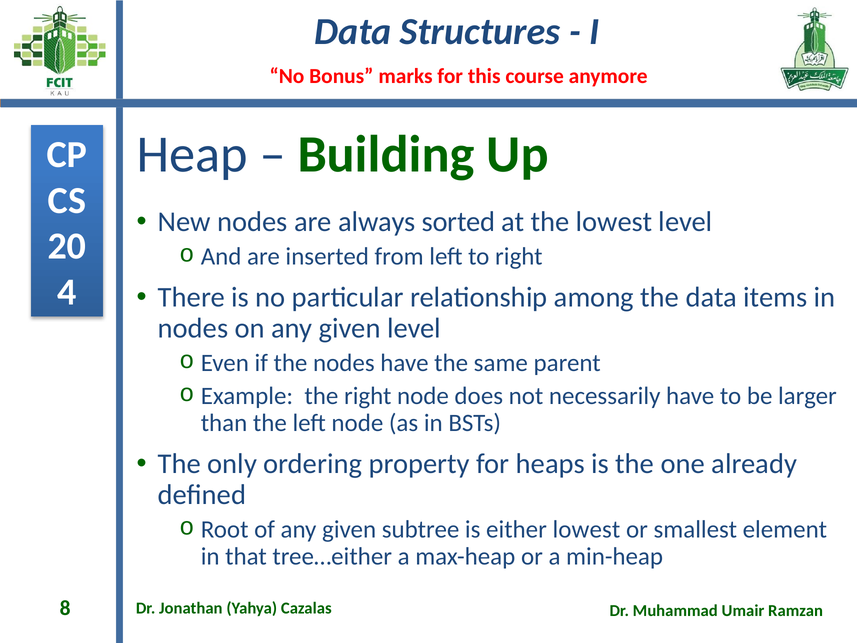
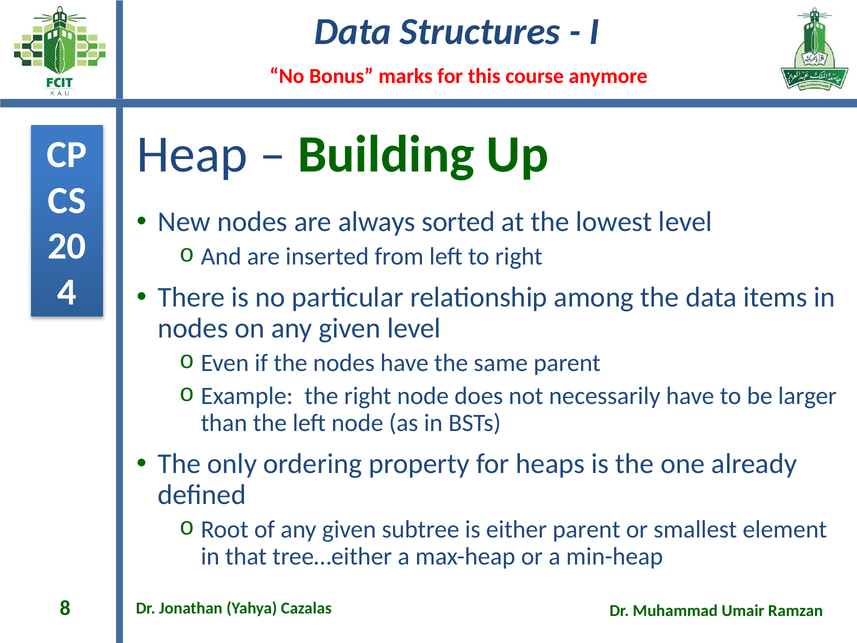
either lowest: lowest -> parent
